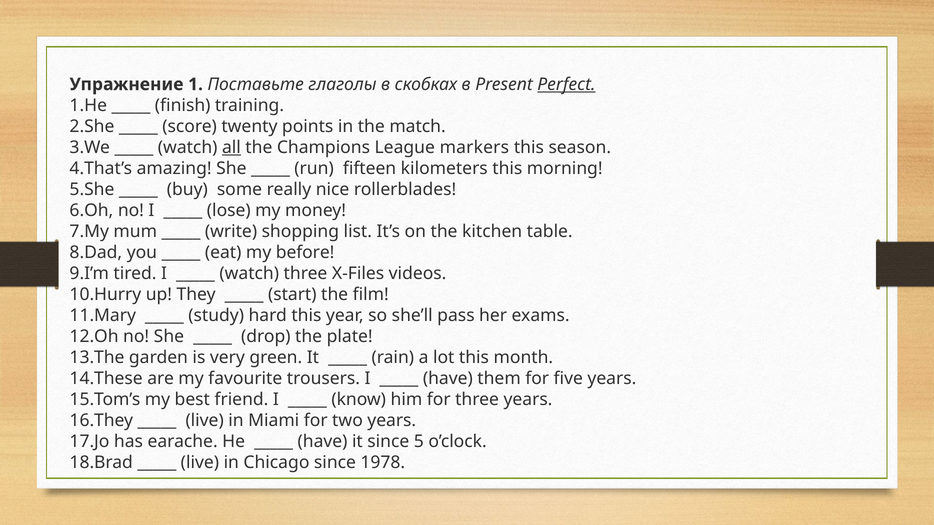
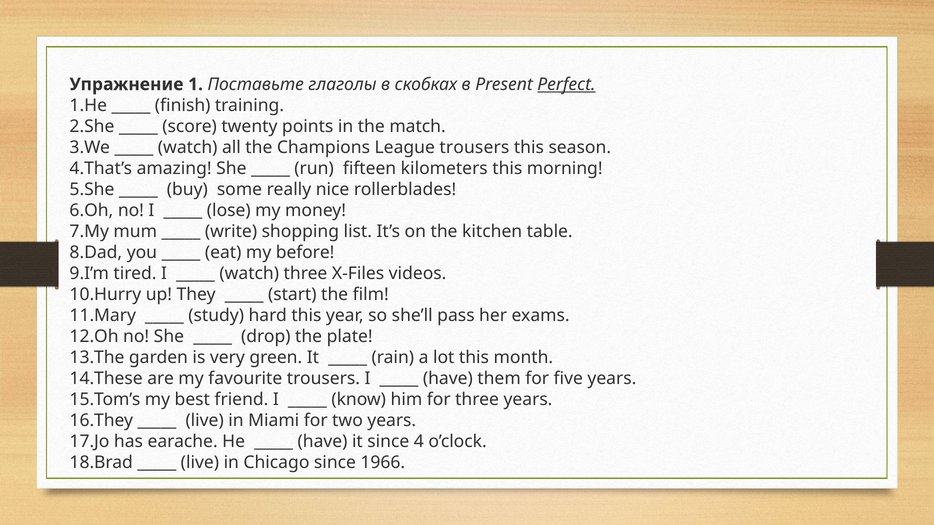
all underline: present -> none
League markers: markers -> trousers
5: 5 -> 4
1978: 1978 -> 1966
